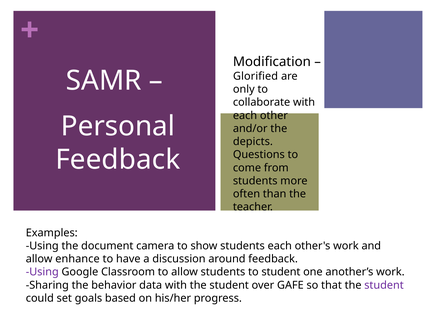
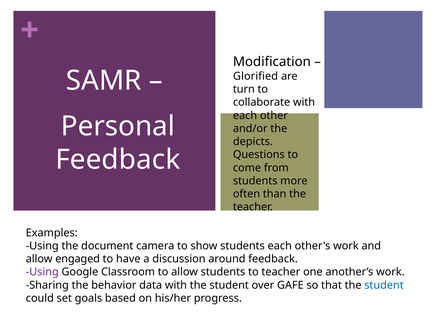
only: only -> turn
enhance: enhance -> engaged
to student: student -> teacher
student at (384, 285) colour: purple -> blue
